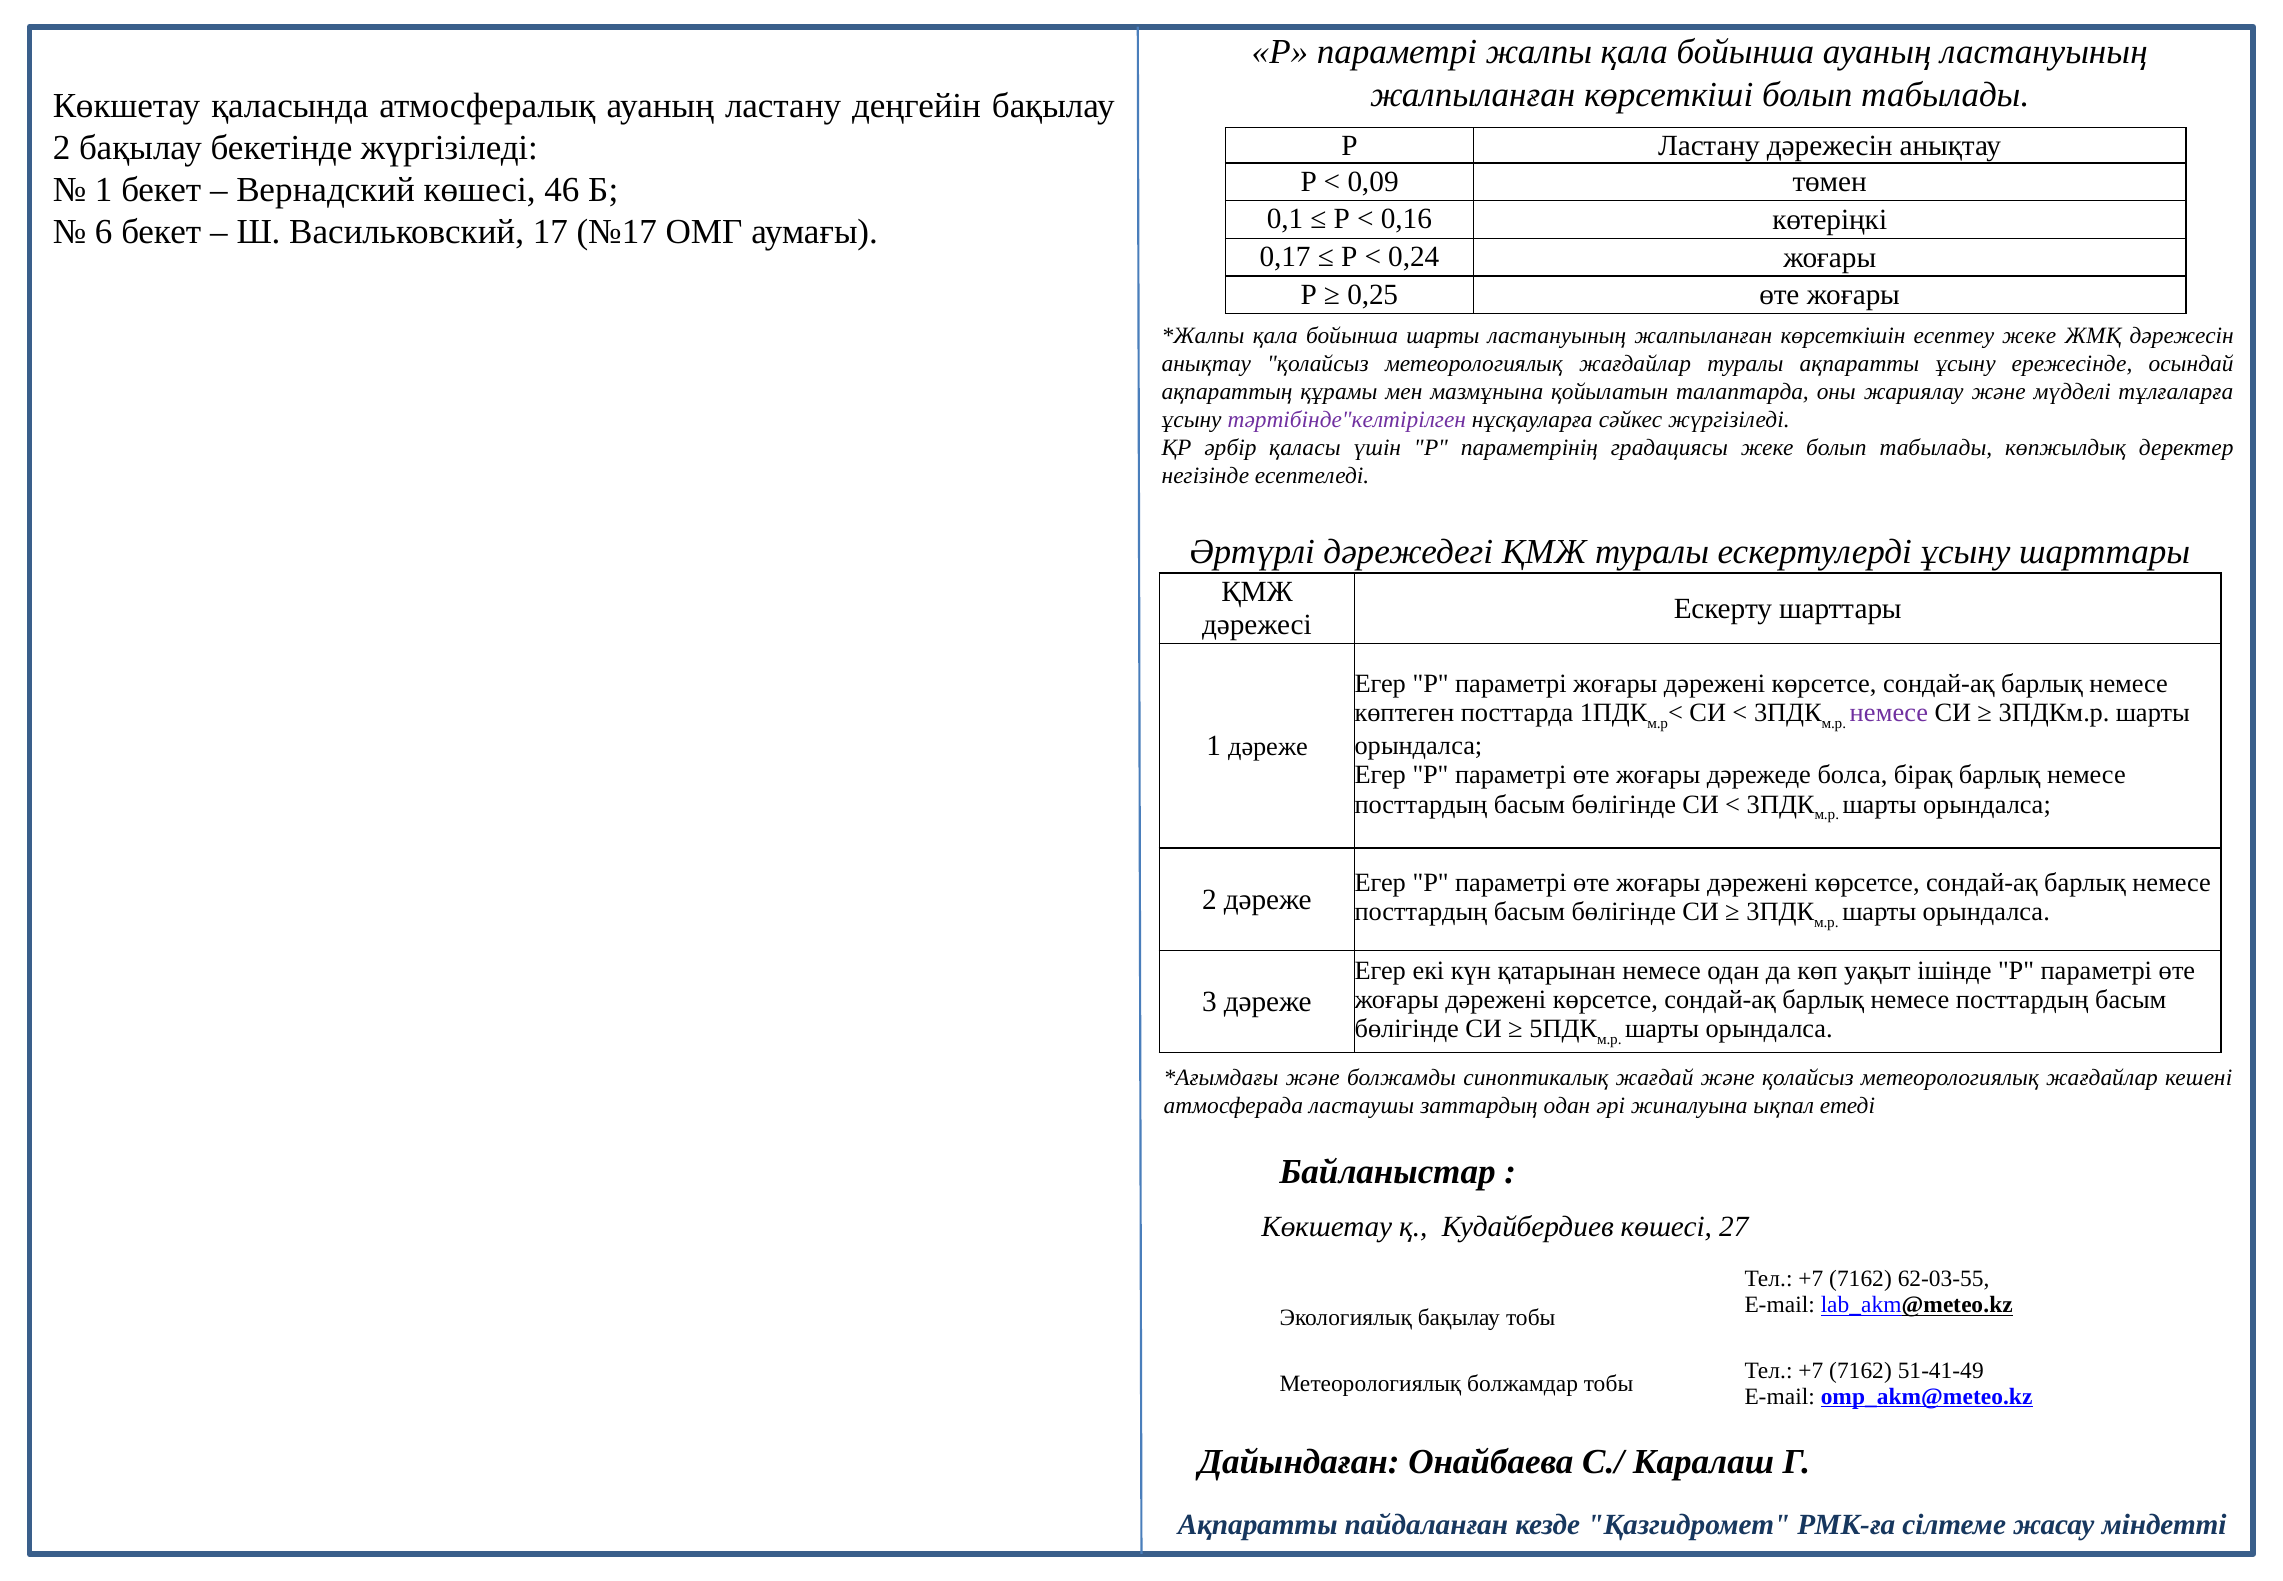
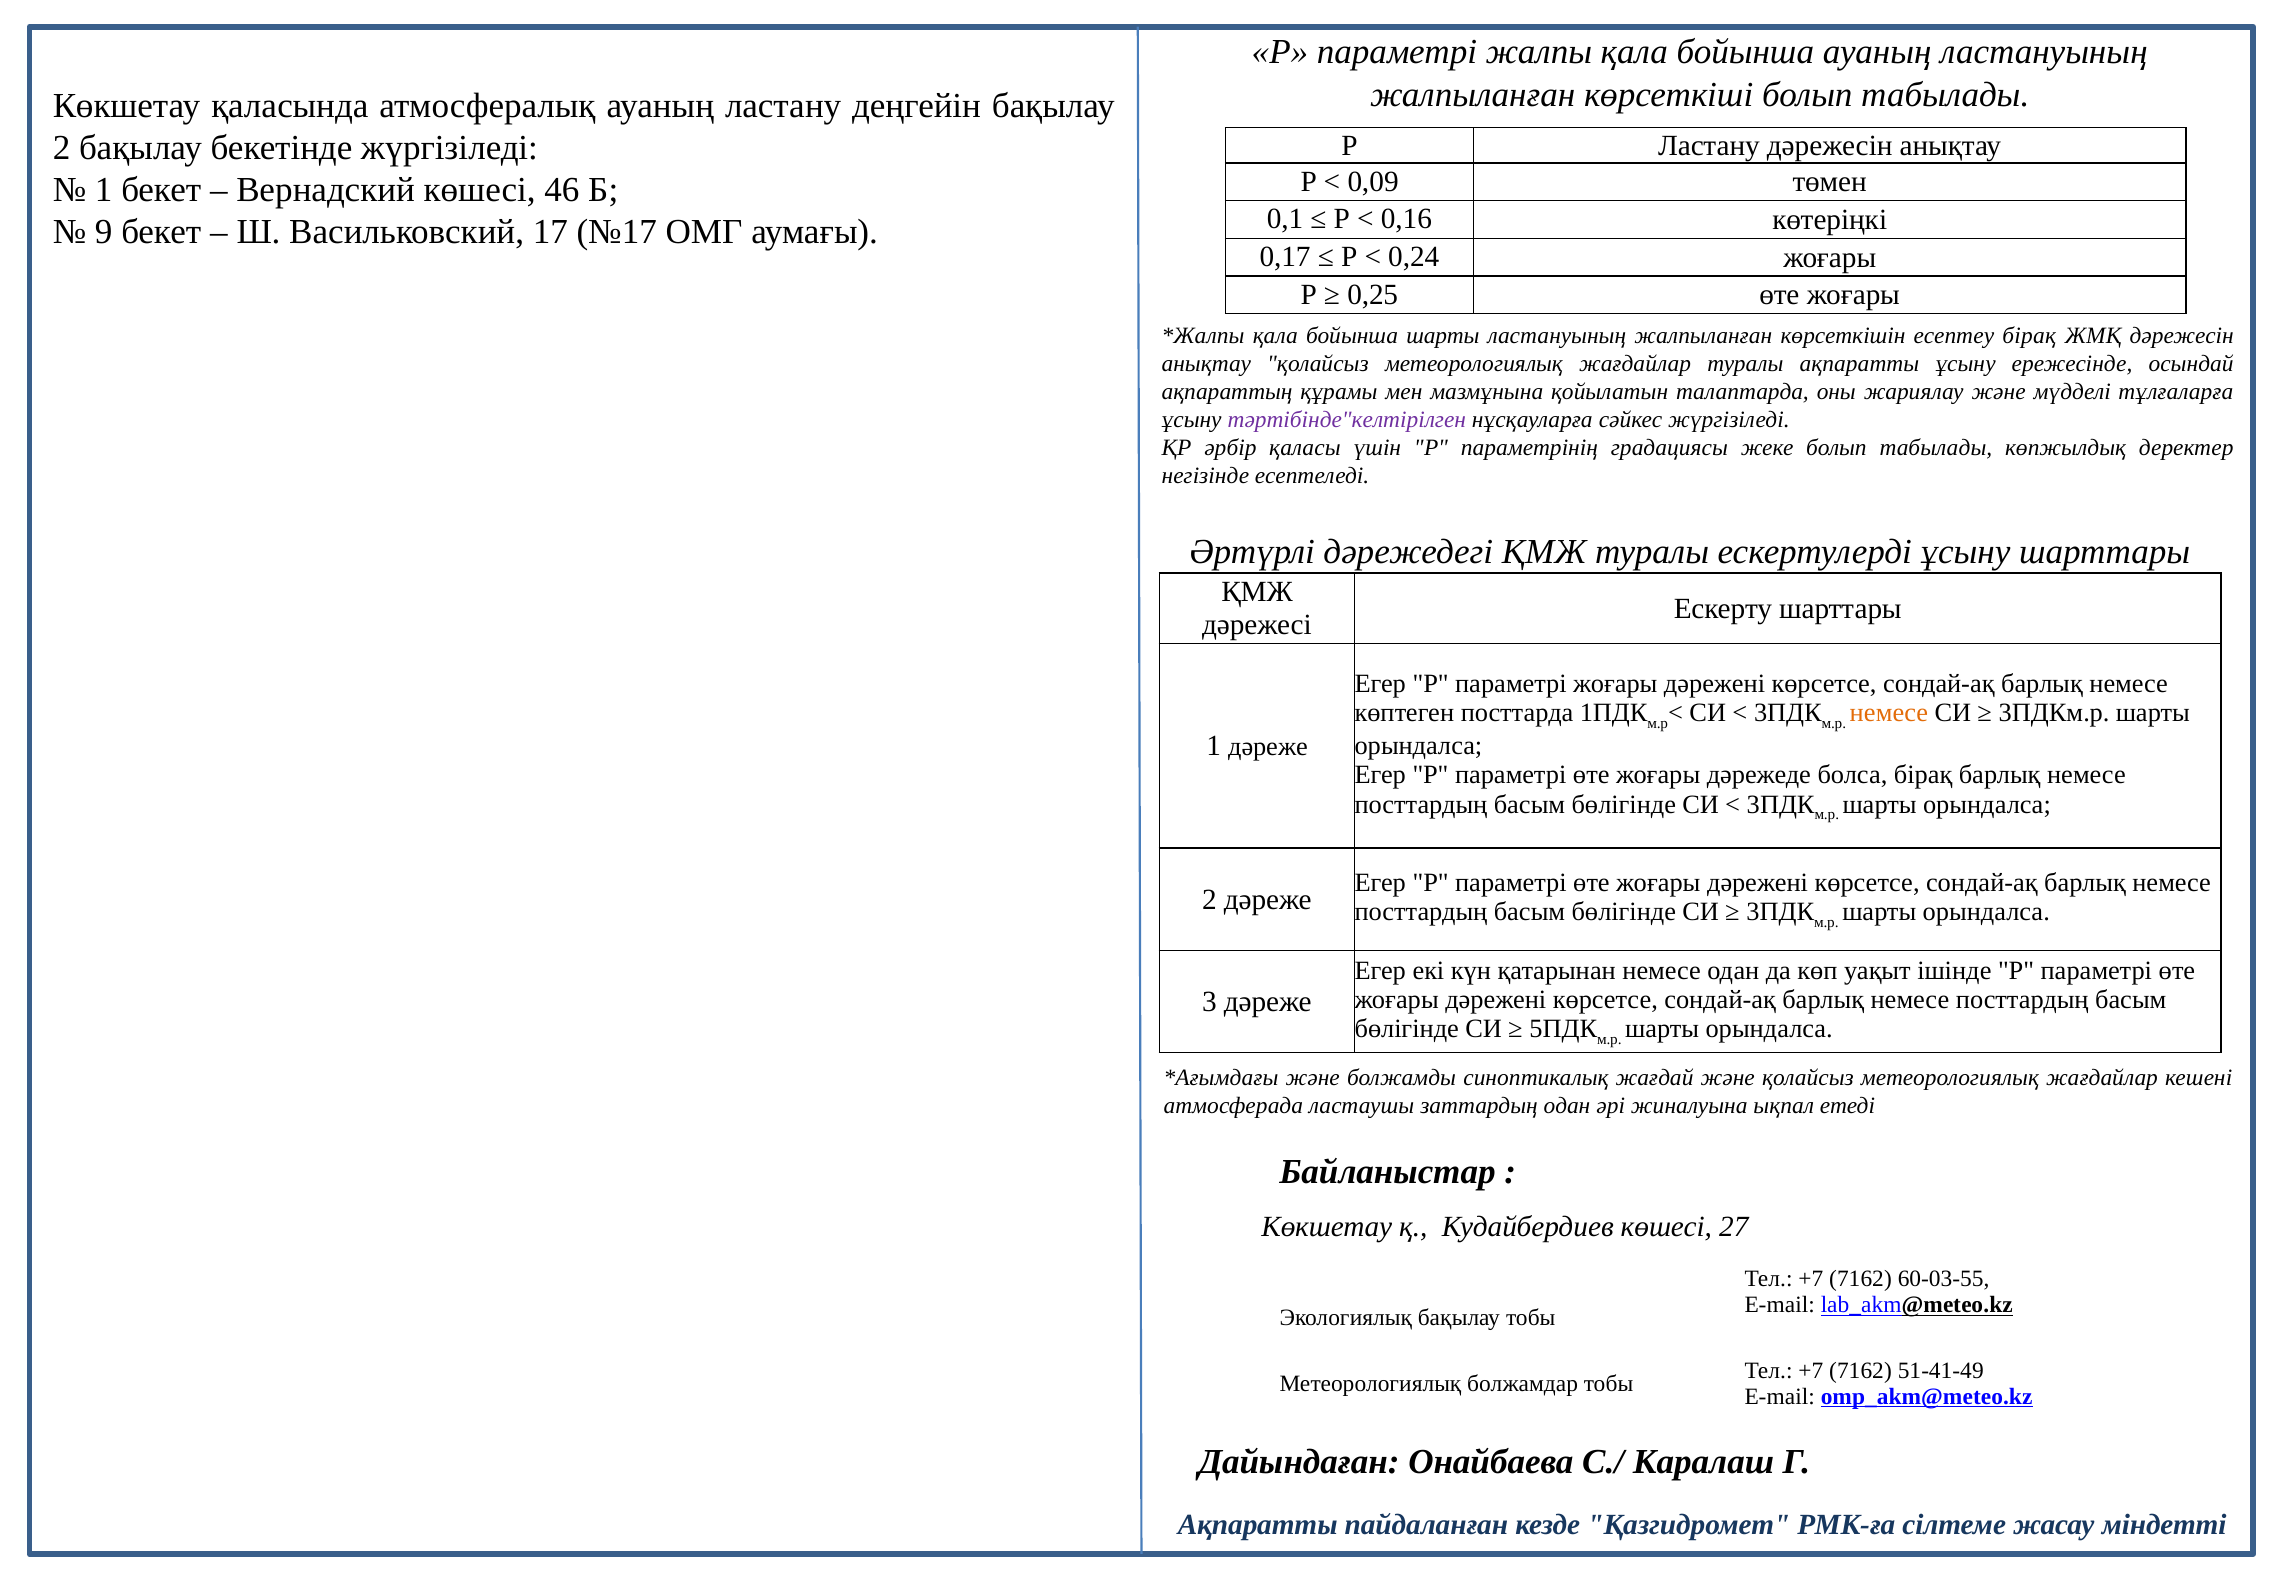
6: 6 -> 9
есептеу жеке: жеке -> бірақ
немесе at (1889, 712) colour: purple -> orange
62-03-55: 62-03-55 -> 60-03-55
